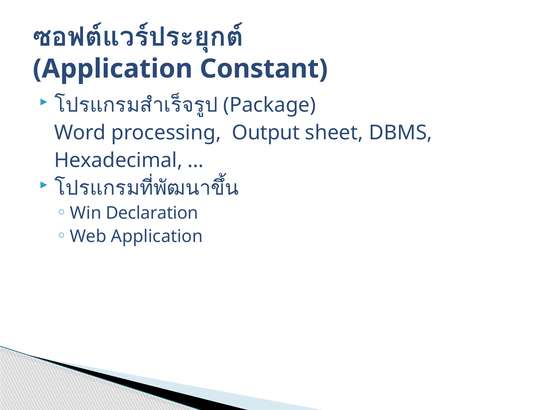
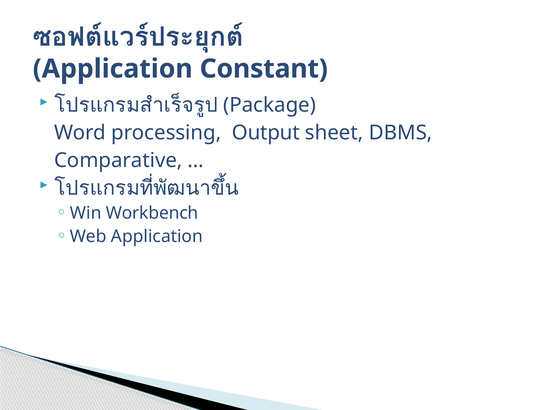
Hexadecimal: Hexadecimal -> Comparative
Declaration: Declaration -> Workbench
